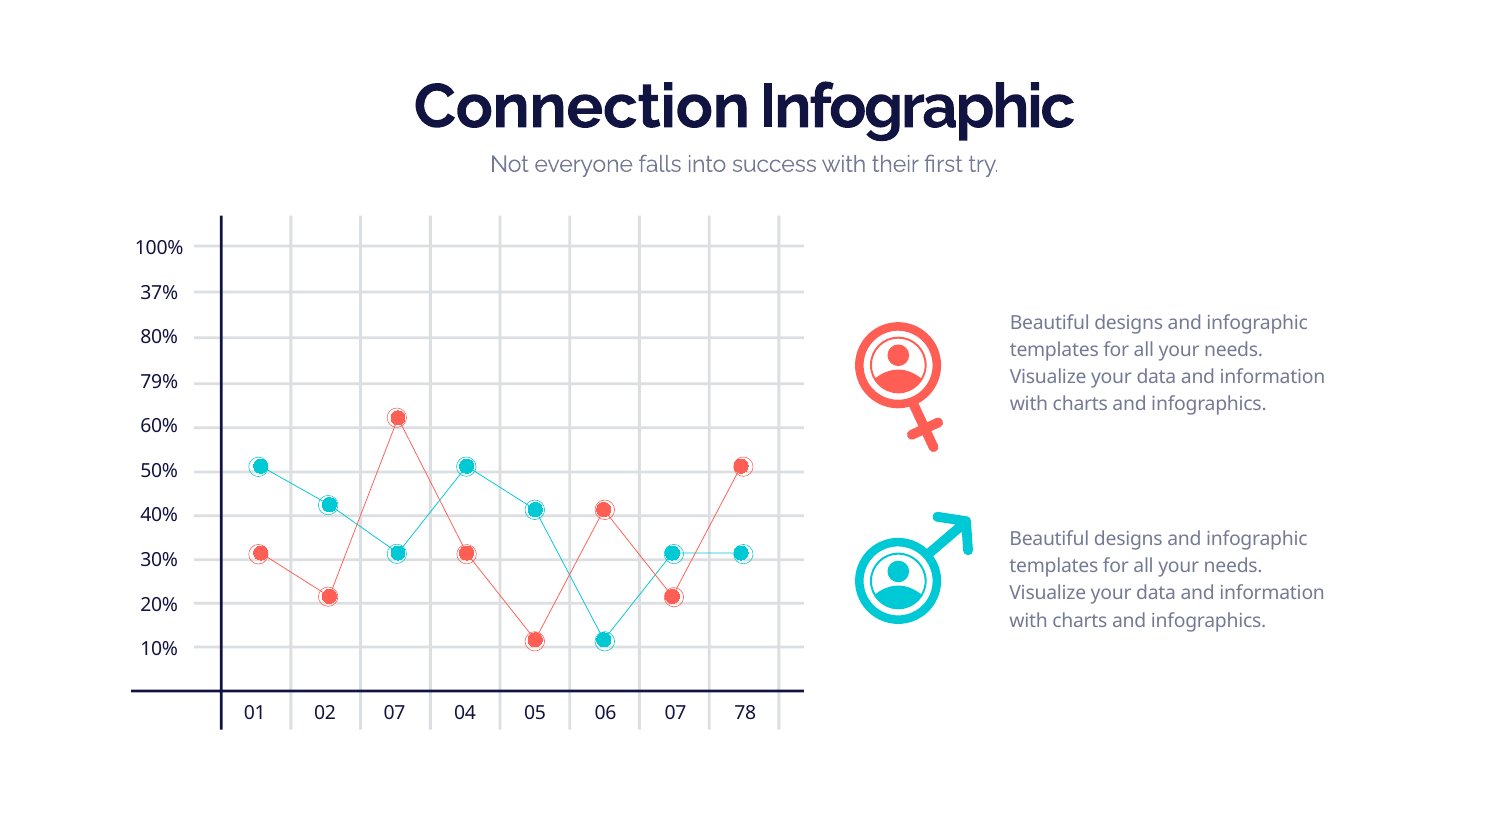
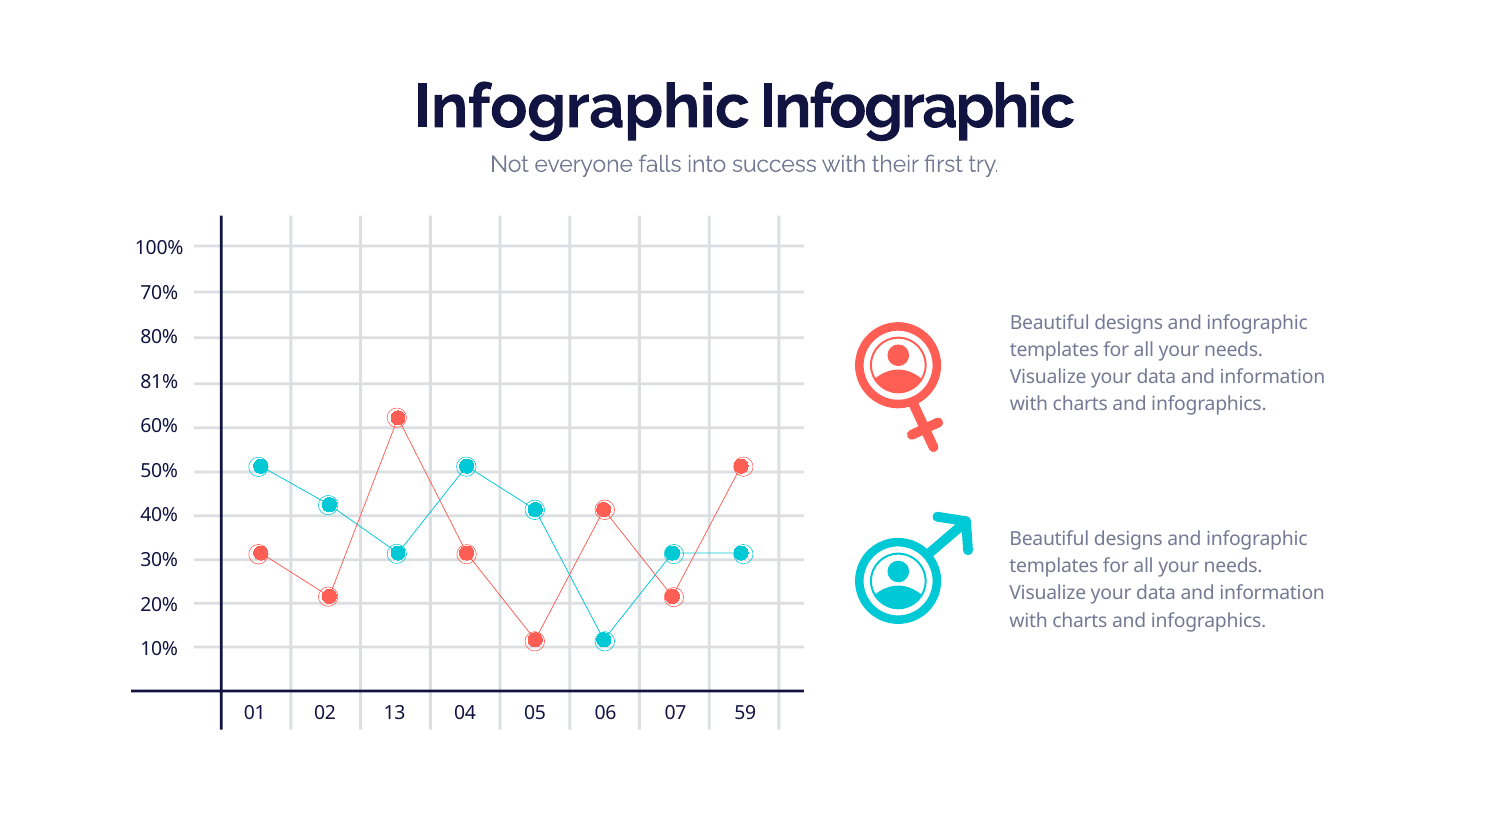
Connection at (582, 107): Connection -> Infographic
37%: 37% -> 70%
79%: 79% -> 81%
02 07: 07 -> 13
78: 78 -> 59
